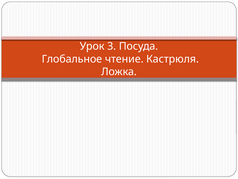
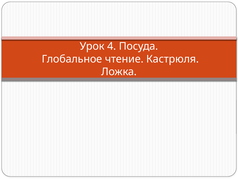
3: 3 -> 4
